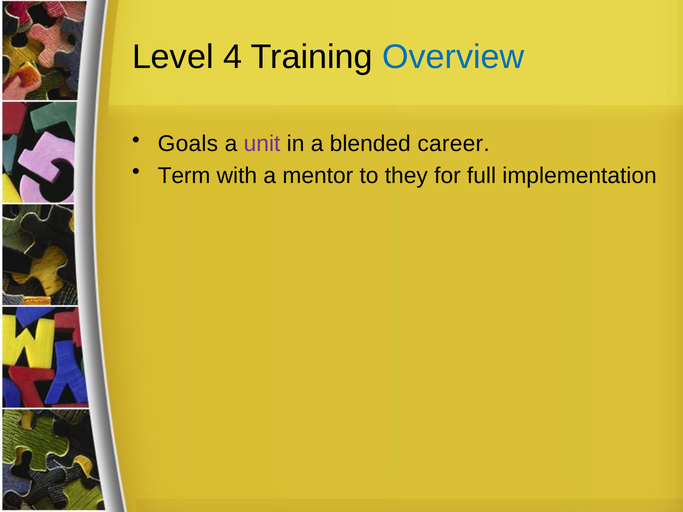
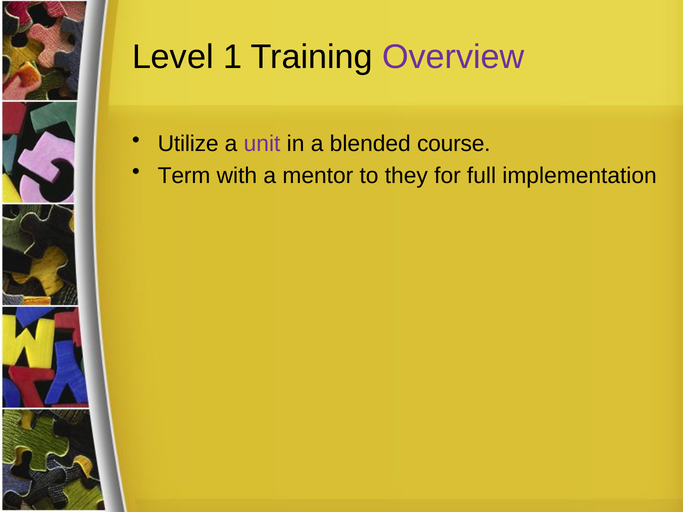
4: 4 -> 1
Overview colour: blue -> purple
Goals: Goals -> Utilize
career: career -> course
